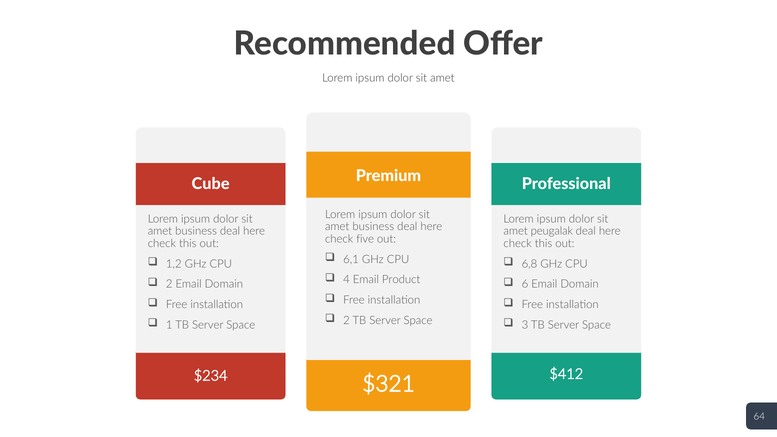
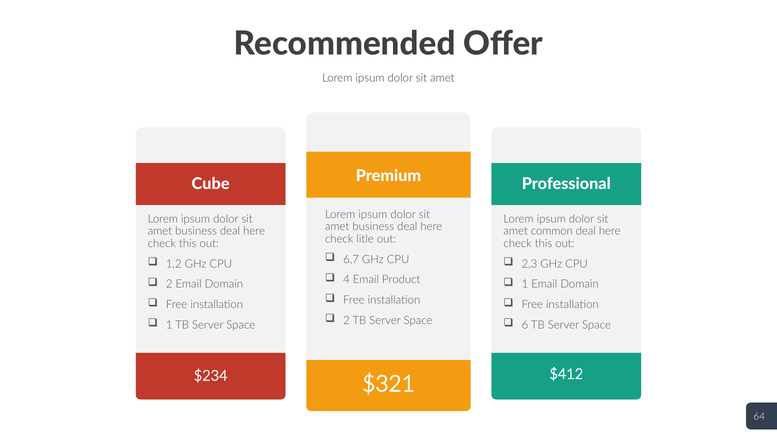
peugalak: peugalak -> common
five: five -> litle
6,1: 6,1 -> 6,7
6,8: 6,8 -> 2,3
6 at (525, 284): 6 -> 1
3: 3 -> 6
